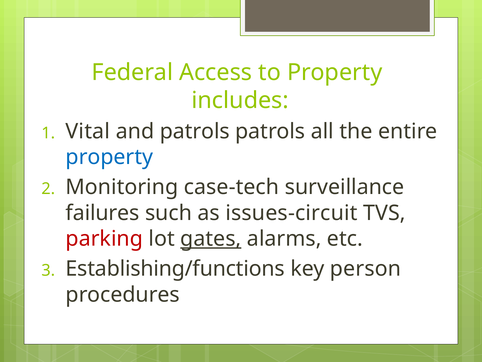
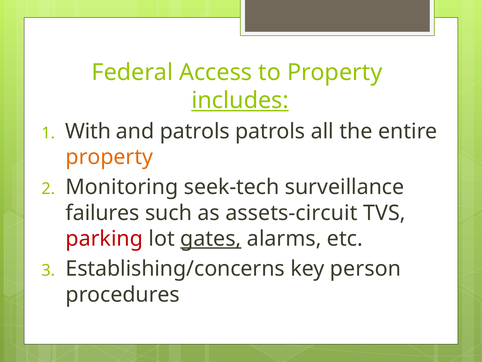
includes underline: none -> present
Vital: Vital -> With
property at (109, 157) colour: blue -> orange
case-tech: case-tech -> seek-tech
issues-circuit: issues-circuit -> assets-circuit
Establishing/functions: Establishing/functions -> Establishing/concerns
